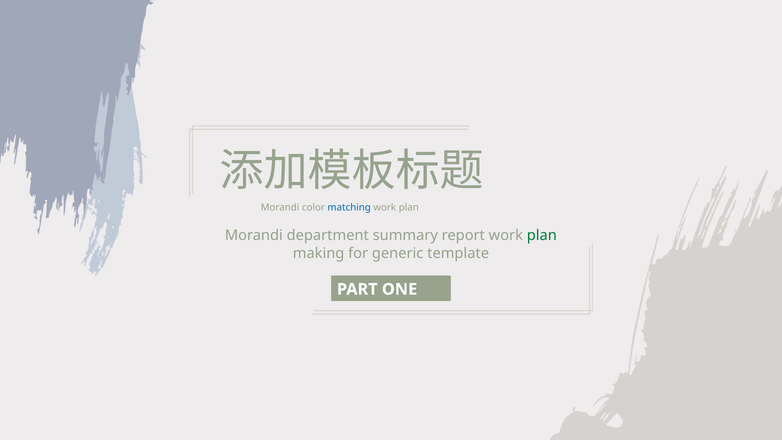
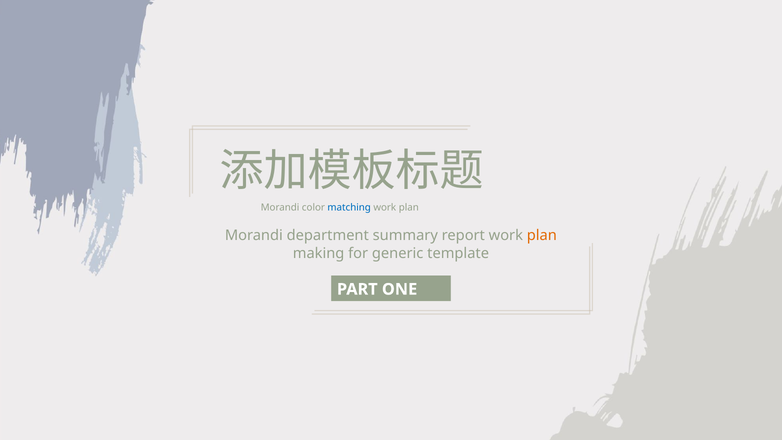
plan at (542, 236) colour: green -> orange
